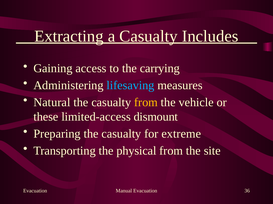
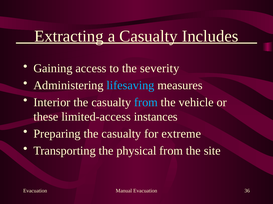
carrying: carrying -> severity
Natural: Natural -> Interior
from at (146, 103) colour: yellow -> light blue
dismount: dismount -> instances
